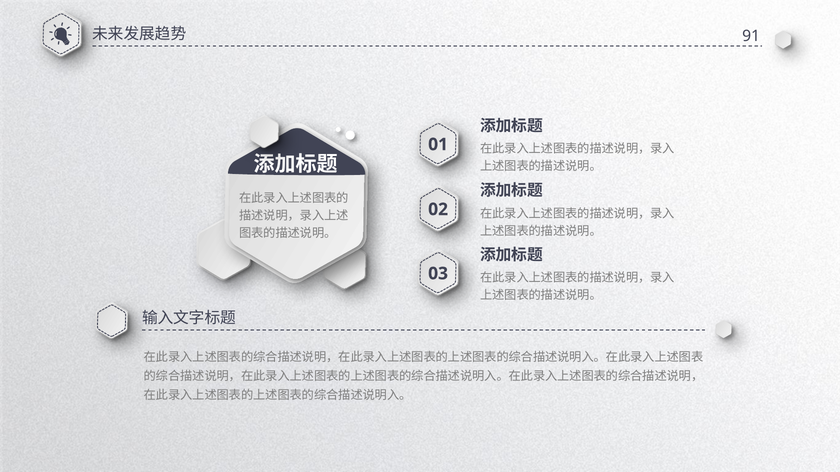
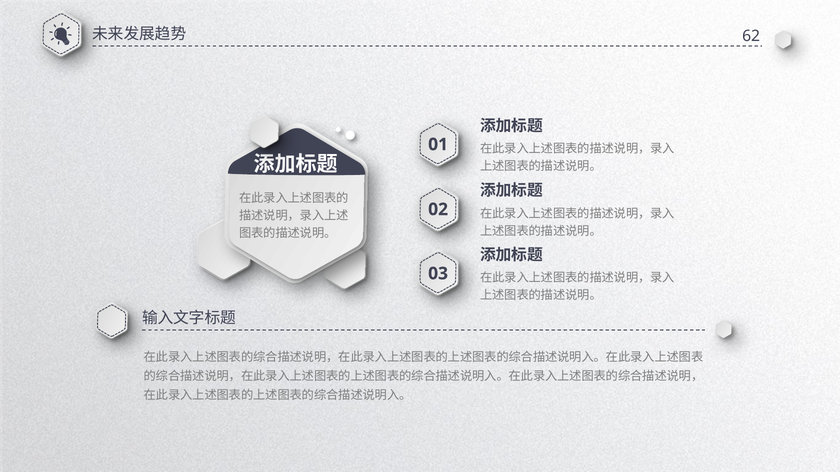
91: 91 -> 62
